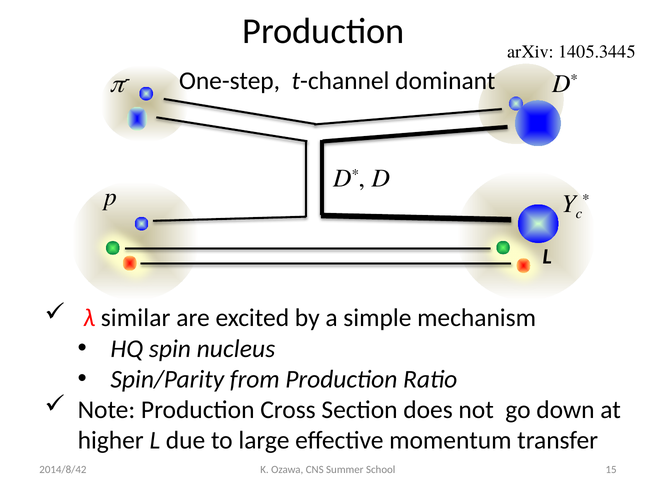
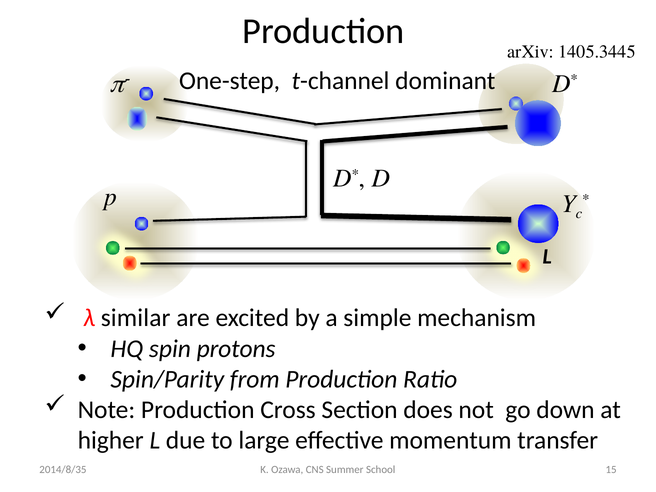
nucleus: nucleus -> protons
2014/8/42: 2014/8/42 -> 2014/8/35
